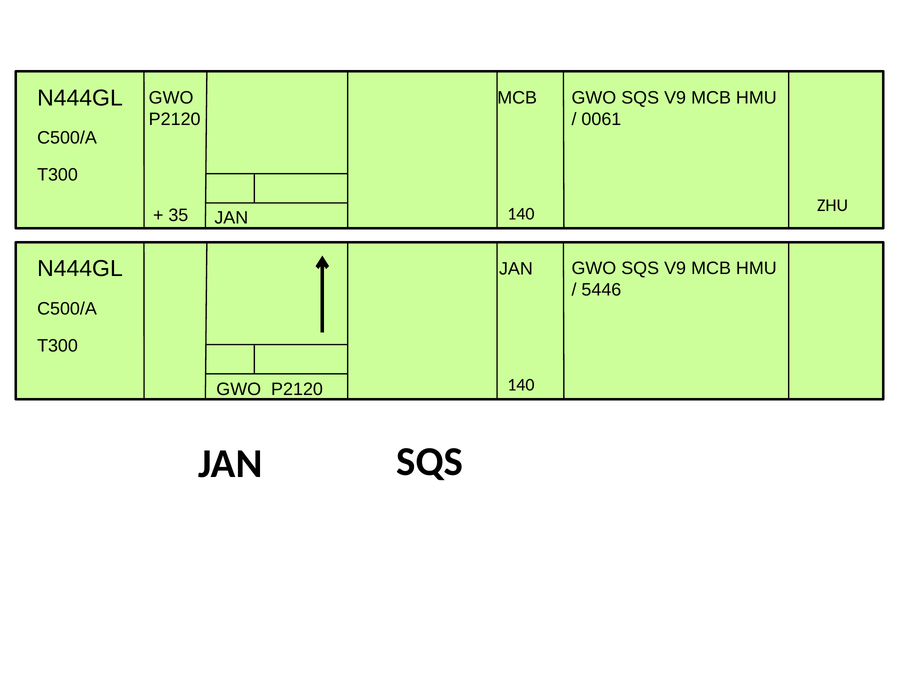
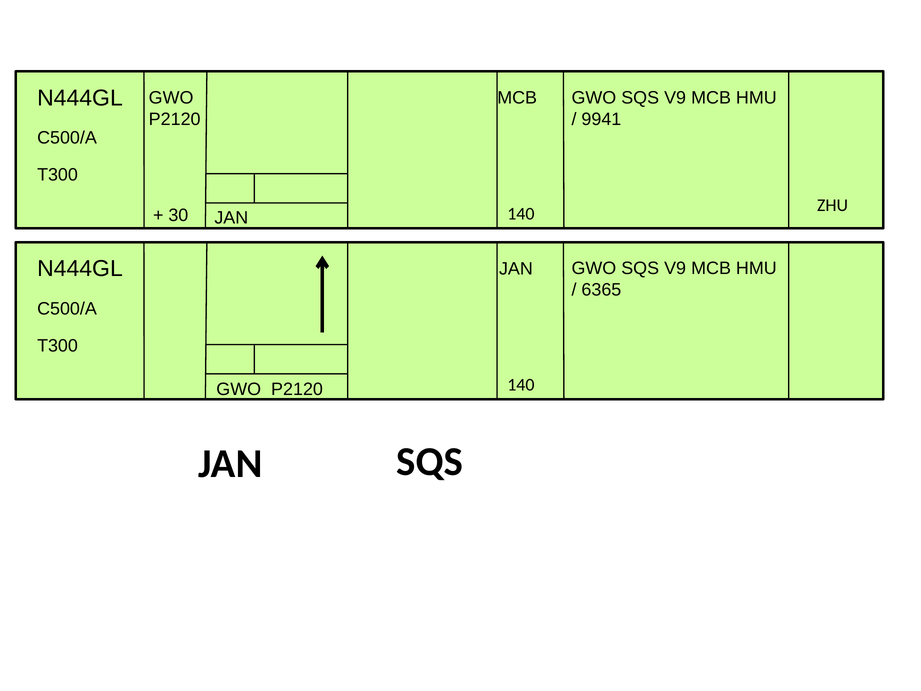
0061: 0061 -> 9941
35: 35 -> 30
5446: 5446 -> 6365
